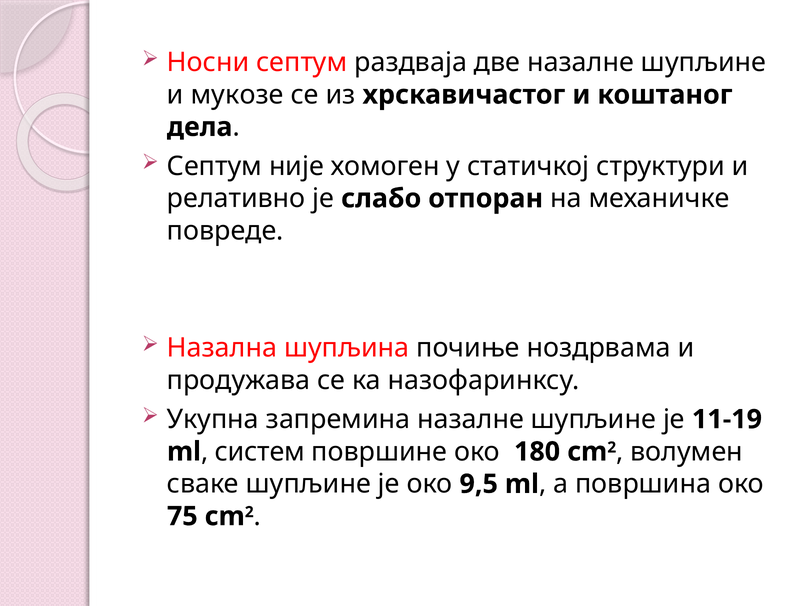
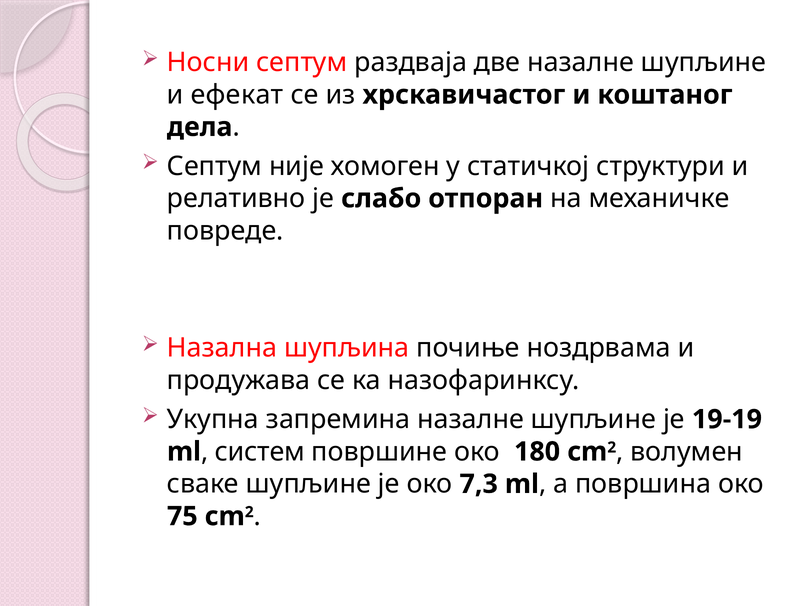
мукозе: мукозе -> ефекат
11-19: 11-19 -> 19-19
9,5: 9,5 -> 7,3
